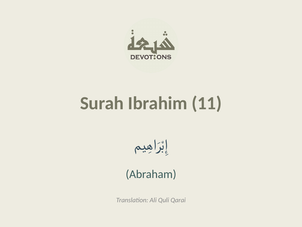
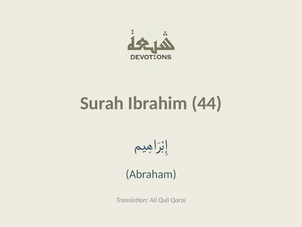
11: 11 -> 44
